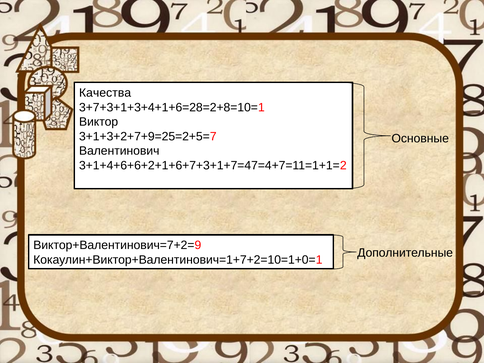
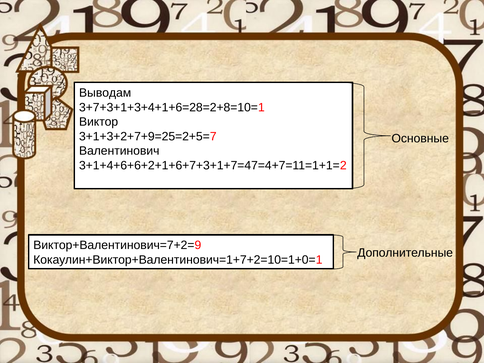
Качества: Качества -> Выводам
